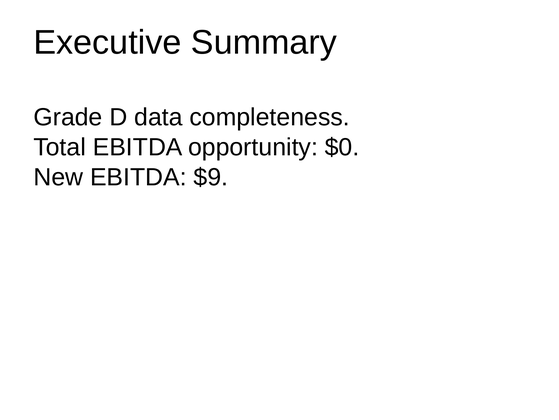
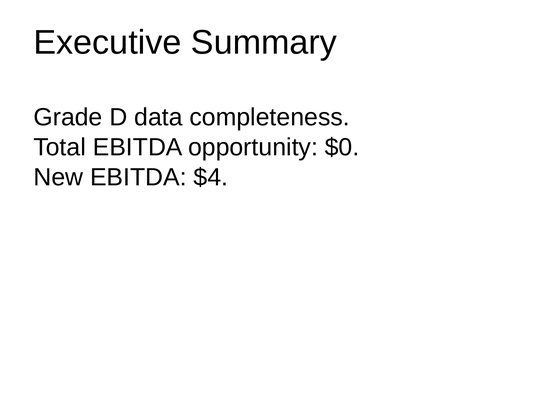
$9: $9 -> $4
